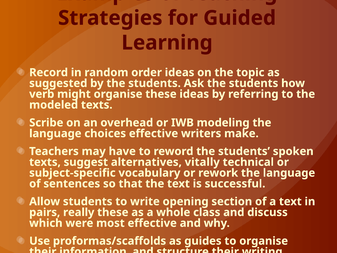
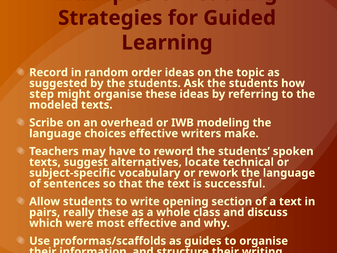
verb: verb -> step
vitally: vitally -> locate
